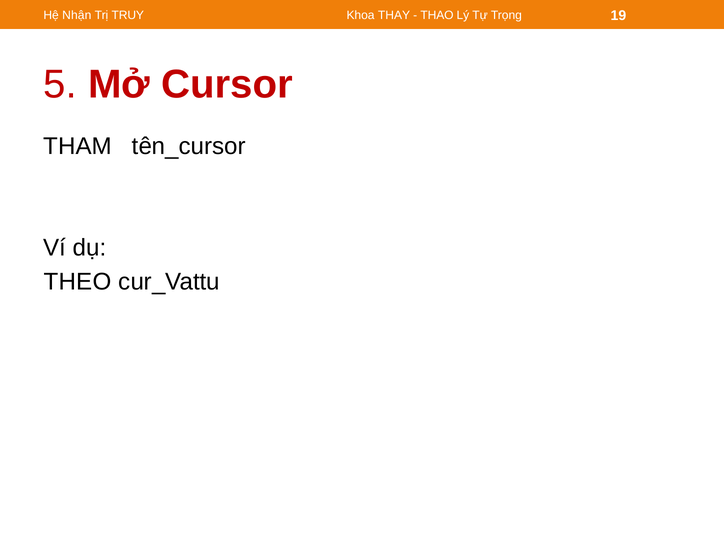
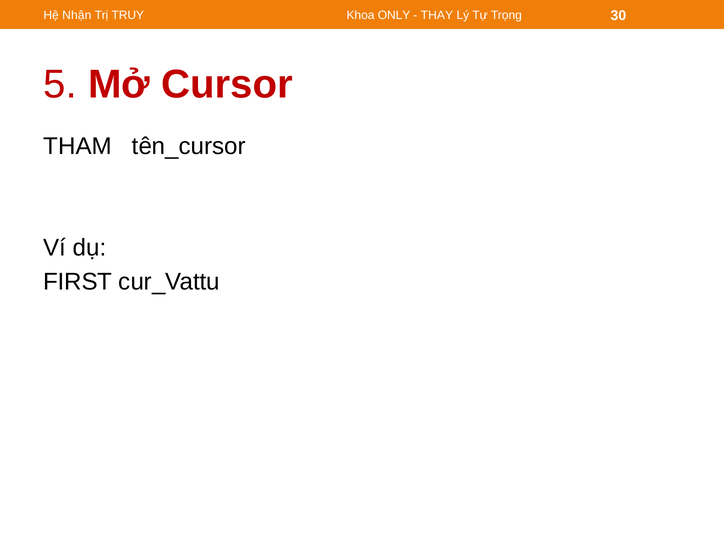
THAY: THAY -> ONLY
THAO: THAO -> THAY
19: 19 -> 30
THEO: THEO -> FIRST
